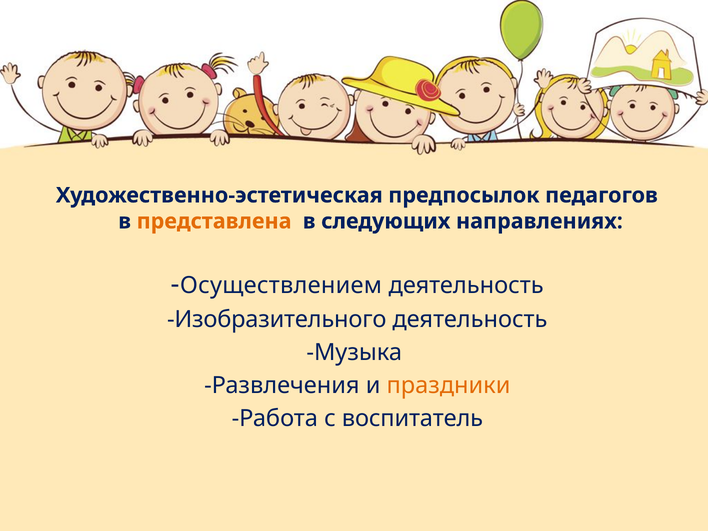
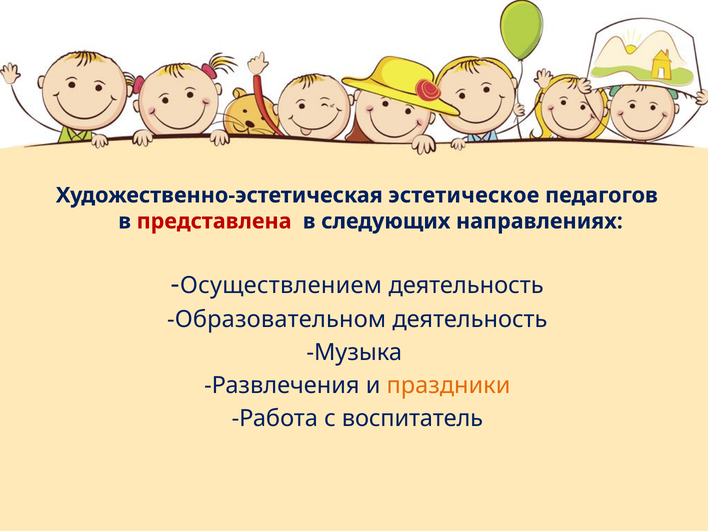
предпосылок: предпосылок -> эстетическое
представлена colour: orange -> red
Изобразительного: Изобразительного -> Образовательном
